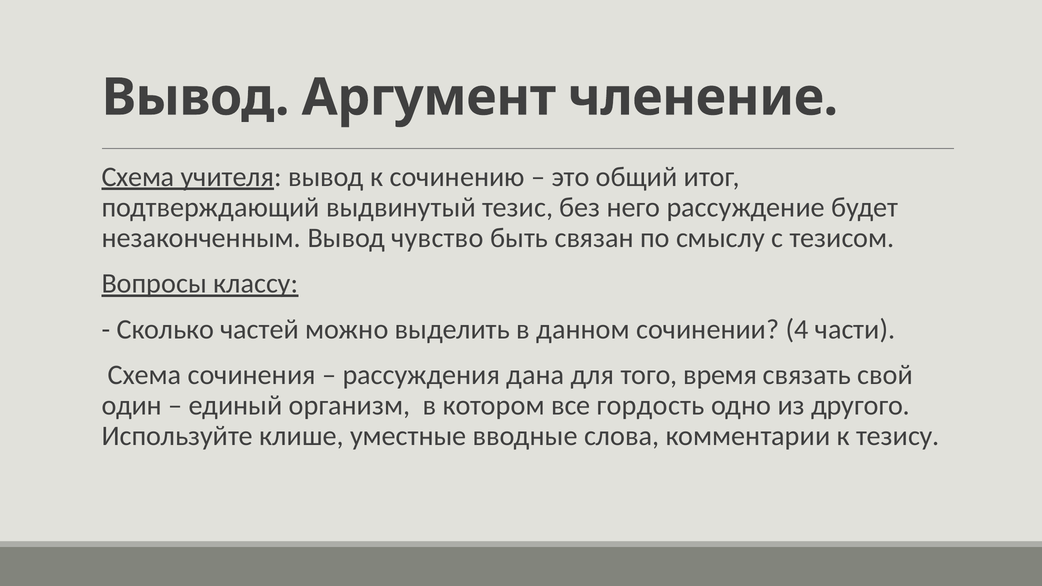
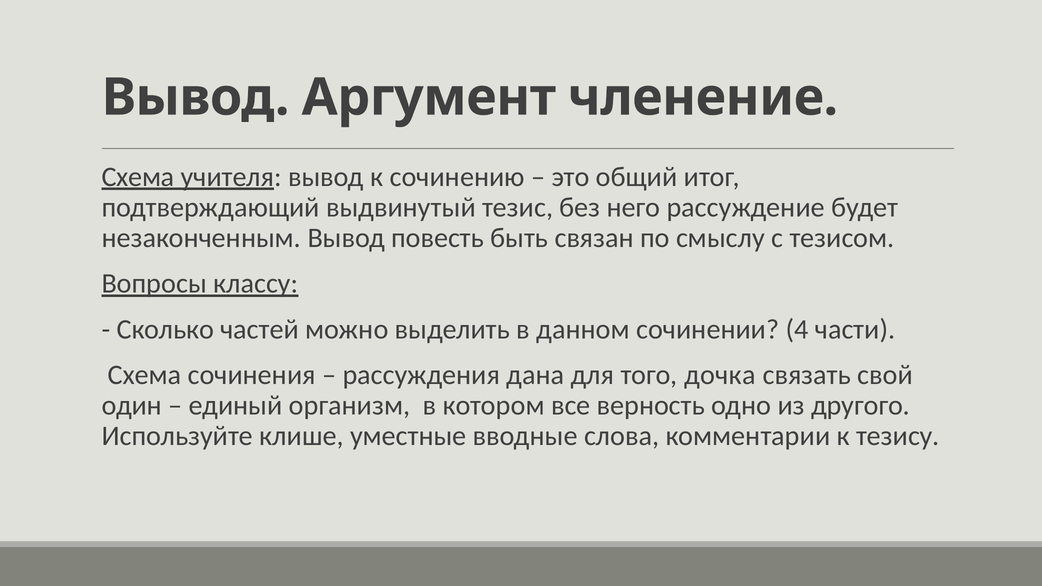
чувство: чувство -> повесть
время: время -> дочка
гордость: гордость -> верность
